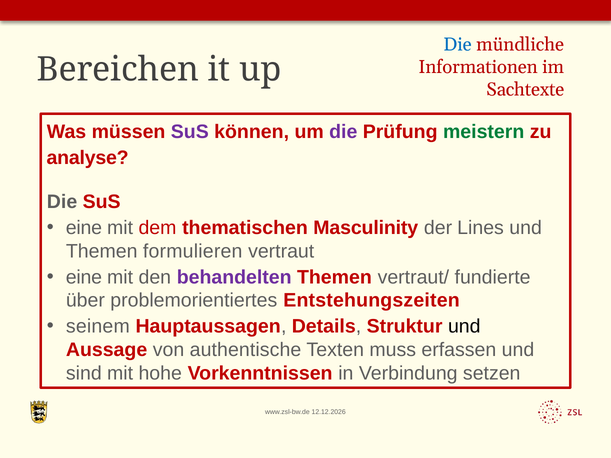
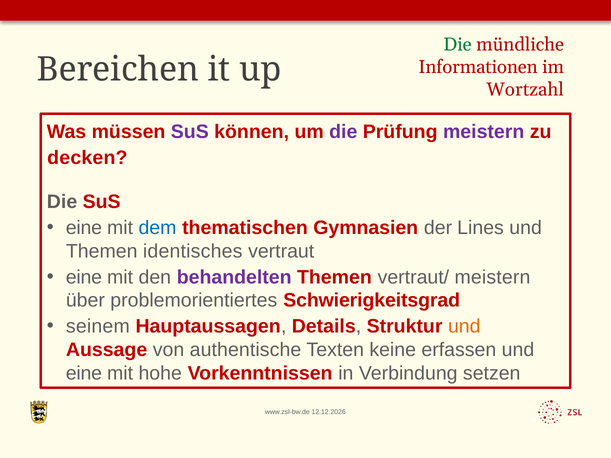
Die at (458, 45) colour: blue -> green
Sachtexte: Sachtexte -> Wortzahl
meistern at (484, 132) colour: green -> purple
analyse: analyse -> decken
dem colour: red -> blue
Masculinity: Masculinity -> Gymnasien
formulieren: formulieren -> identisches
vertraut/ fundierte: fundierte -> meistern
Entstehungszeiten: Entstehungszeiten -> Schwierigkeitsgrad
und at (464, 327) colour: black -> orange
muss: muss -> keine
sind at (84, 373): sind -> eine
